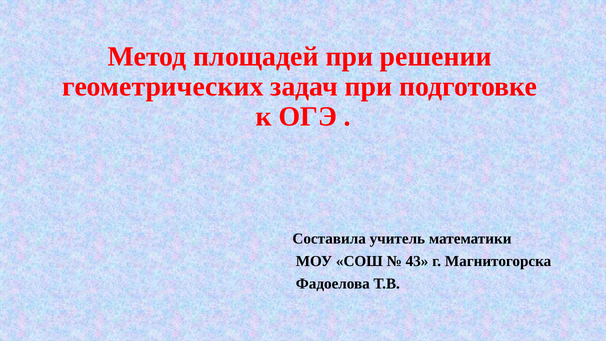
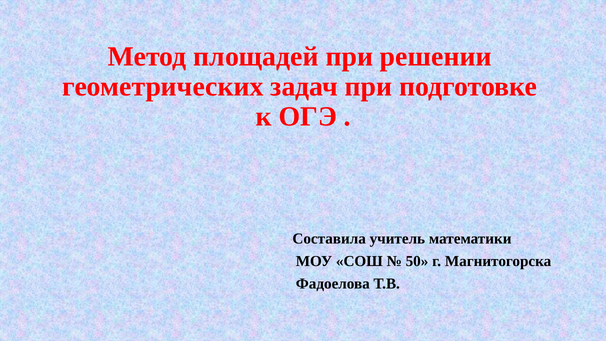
43: 43 -> 50
